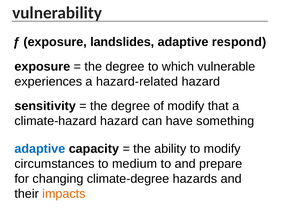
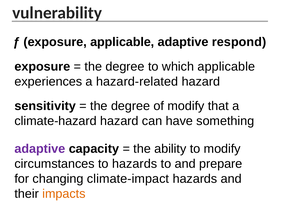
exposure landslides: landslides -> applicable
which vulnerable: vulnerable -> applicable
adaptive at (40, 149) colour: blue -> purple
to medium: medium -> hazards
climate-degree: climate-degree -> climate-impact
